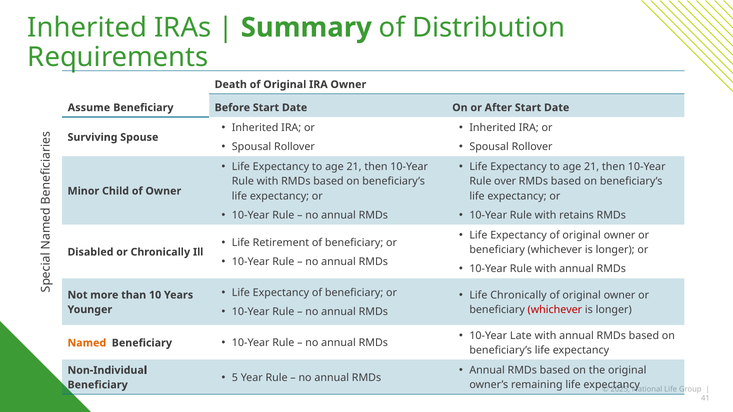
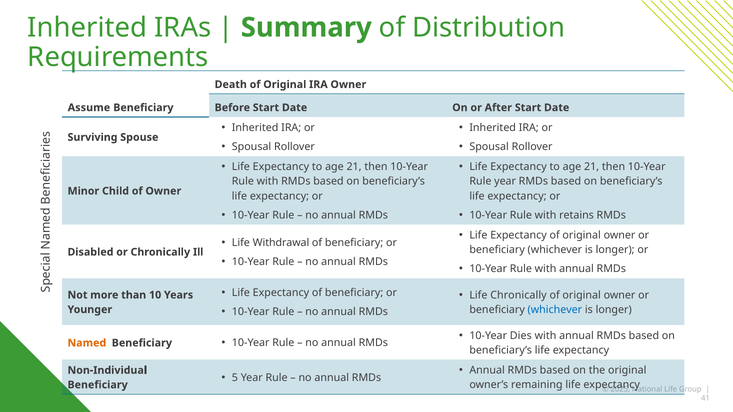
Rule over: over -> year
Retirement: Retirement -> Withdrawal
whichever at (555, 310) colour: red -> blue
Late: Late -> Dies
